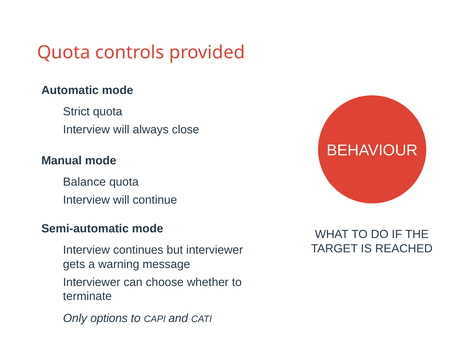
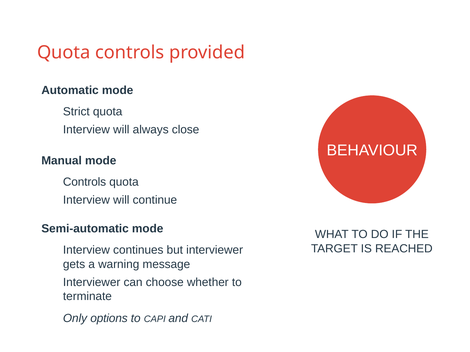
Balance at (84, 182): Balance -> Controls
